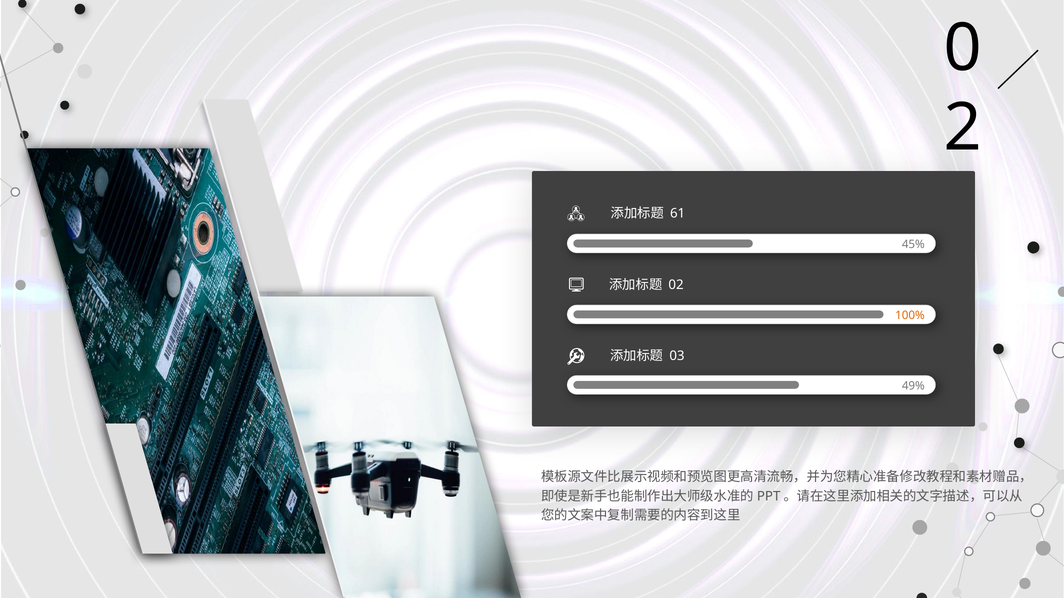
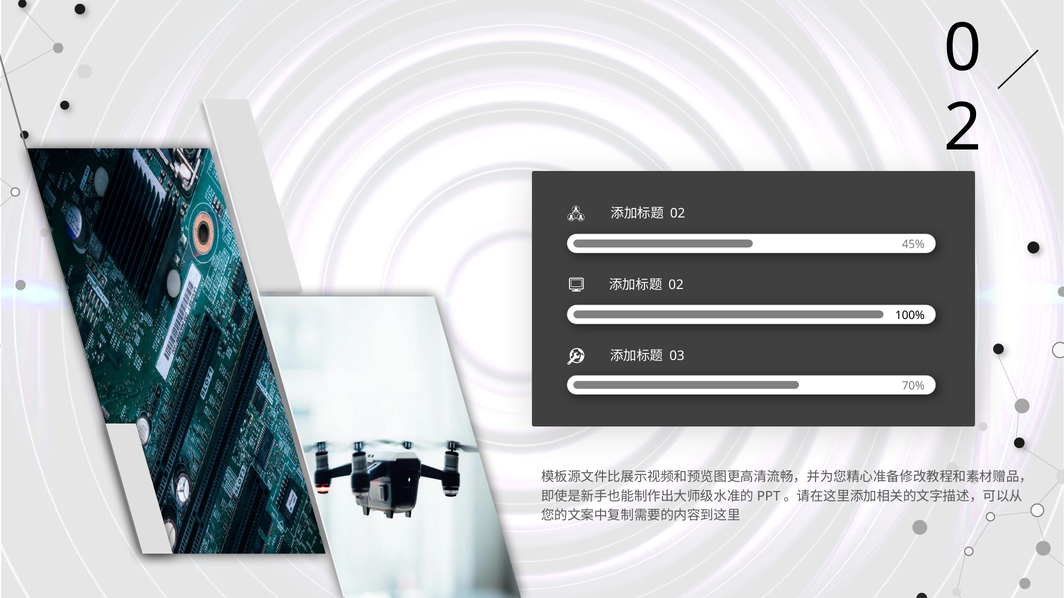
61 at (678, 214): 61 -> 02
100% colour: orange -> black
49%: 49% -> 70%
